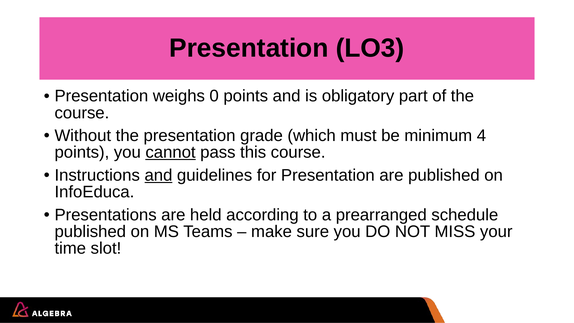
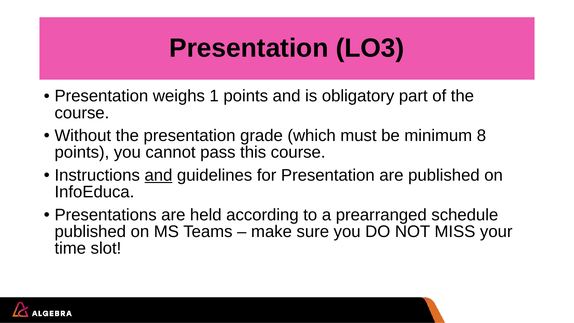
0: 0 -> 1
4: 4 -> 8
cannot underline: present -> none
